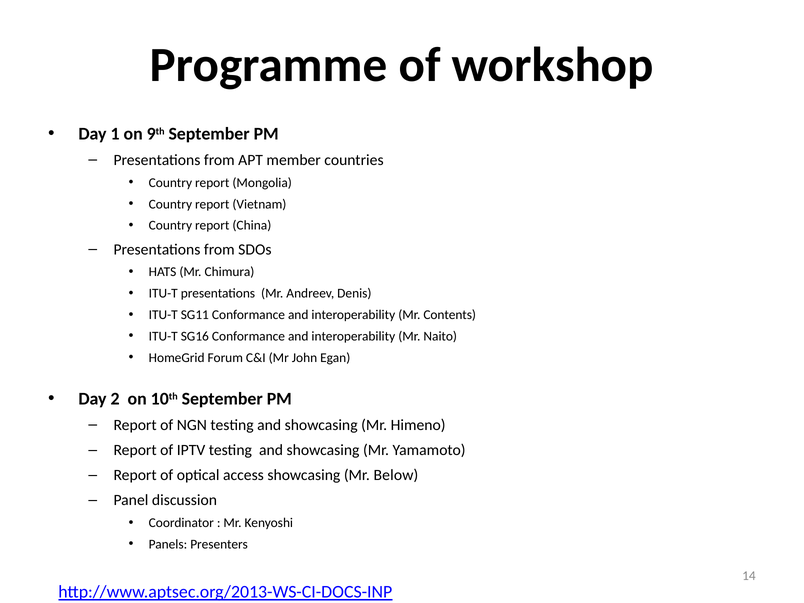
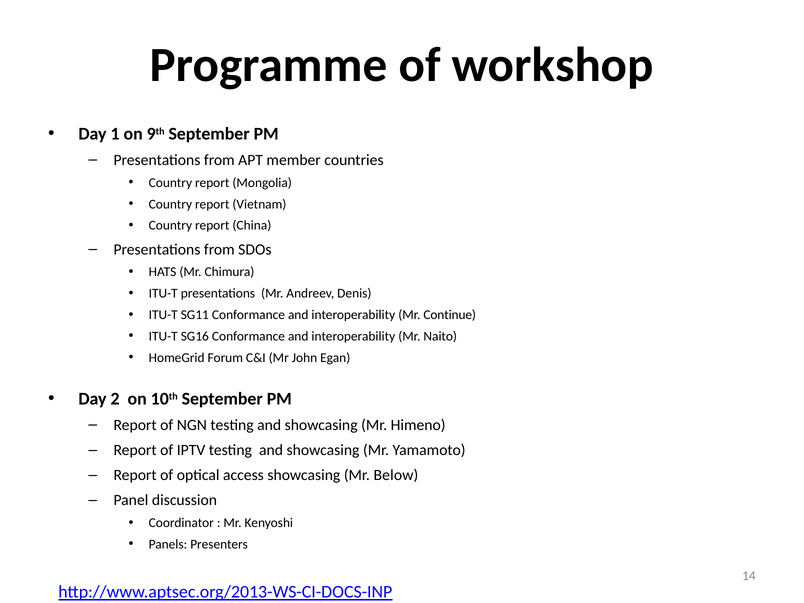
Contents: Contents -> Continue
